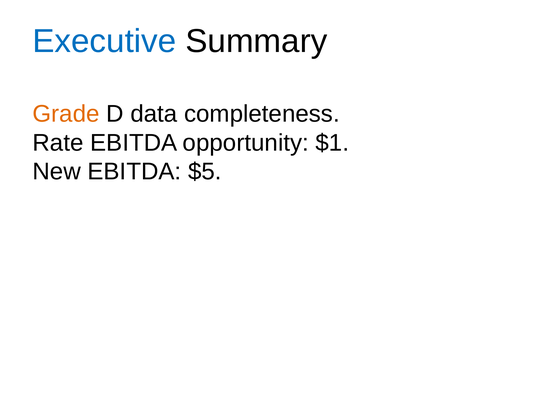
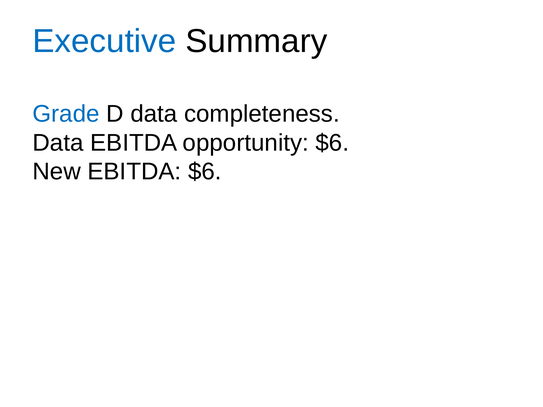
Grade colour: orange -> blue
Rate at (58, 143): Rate -> Data
opportunity $1: $1 -> $6
EBITDA $5: $5 -> $6
